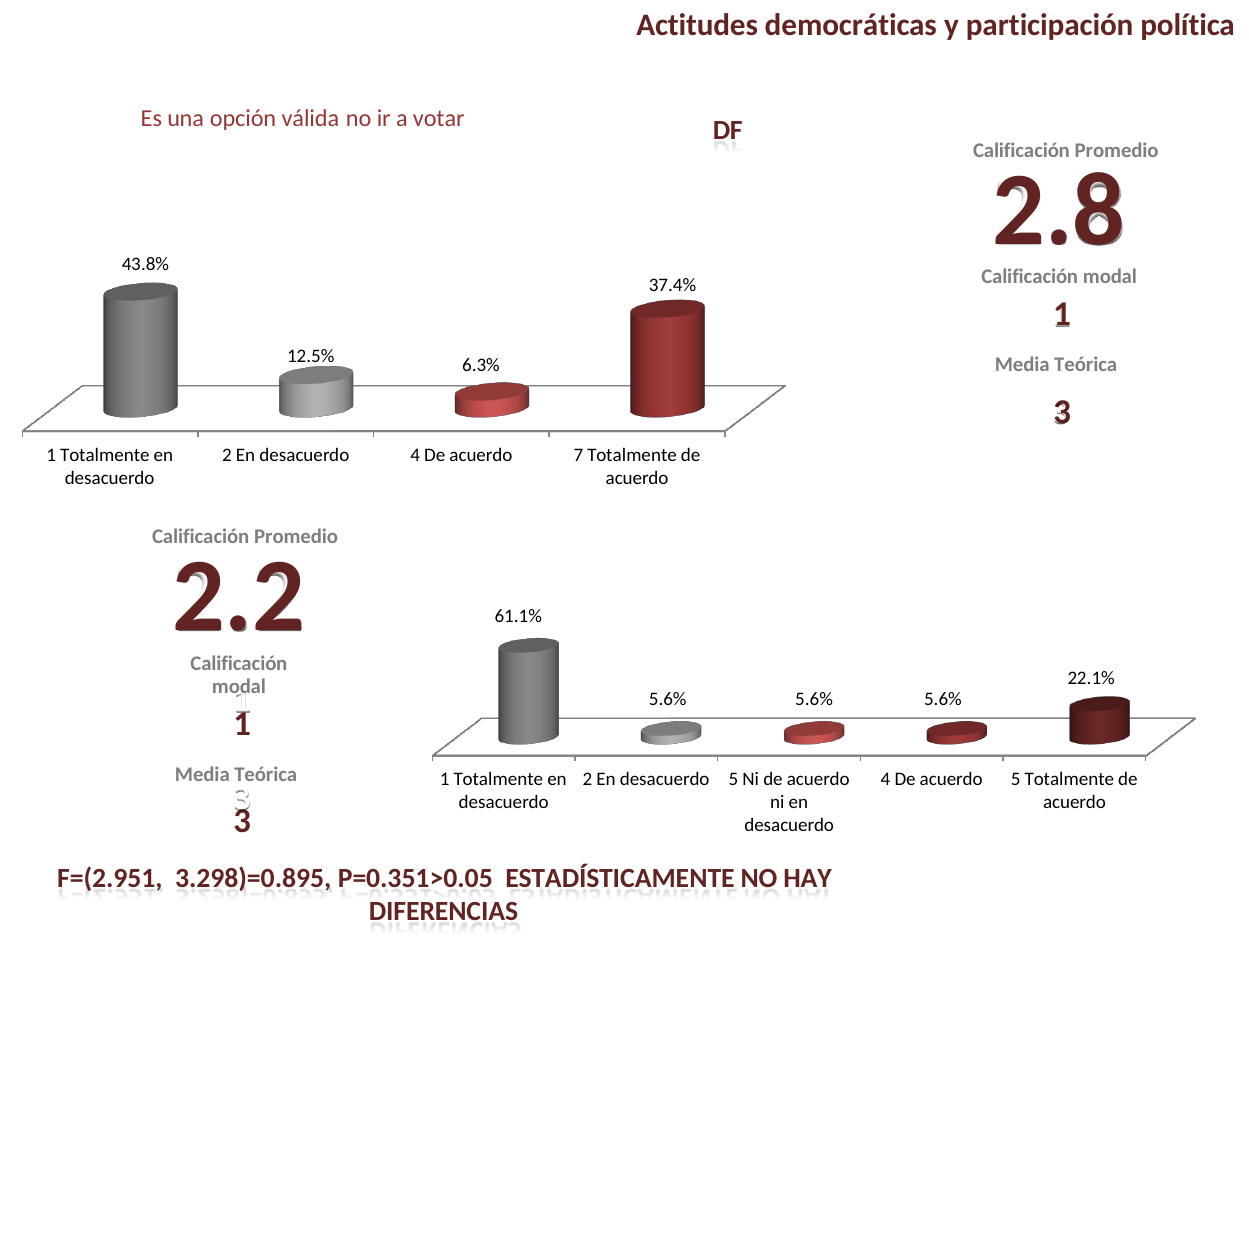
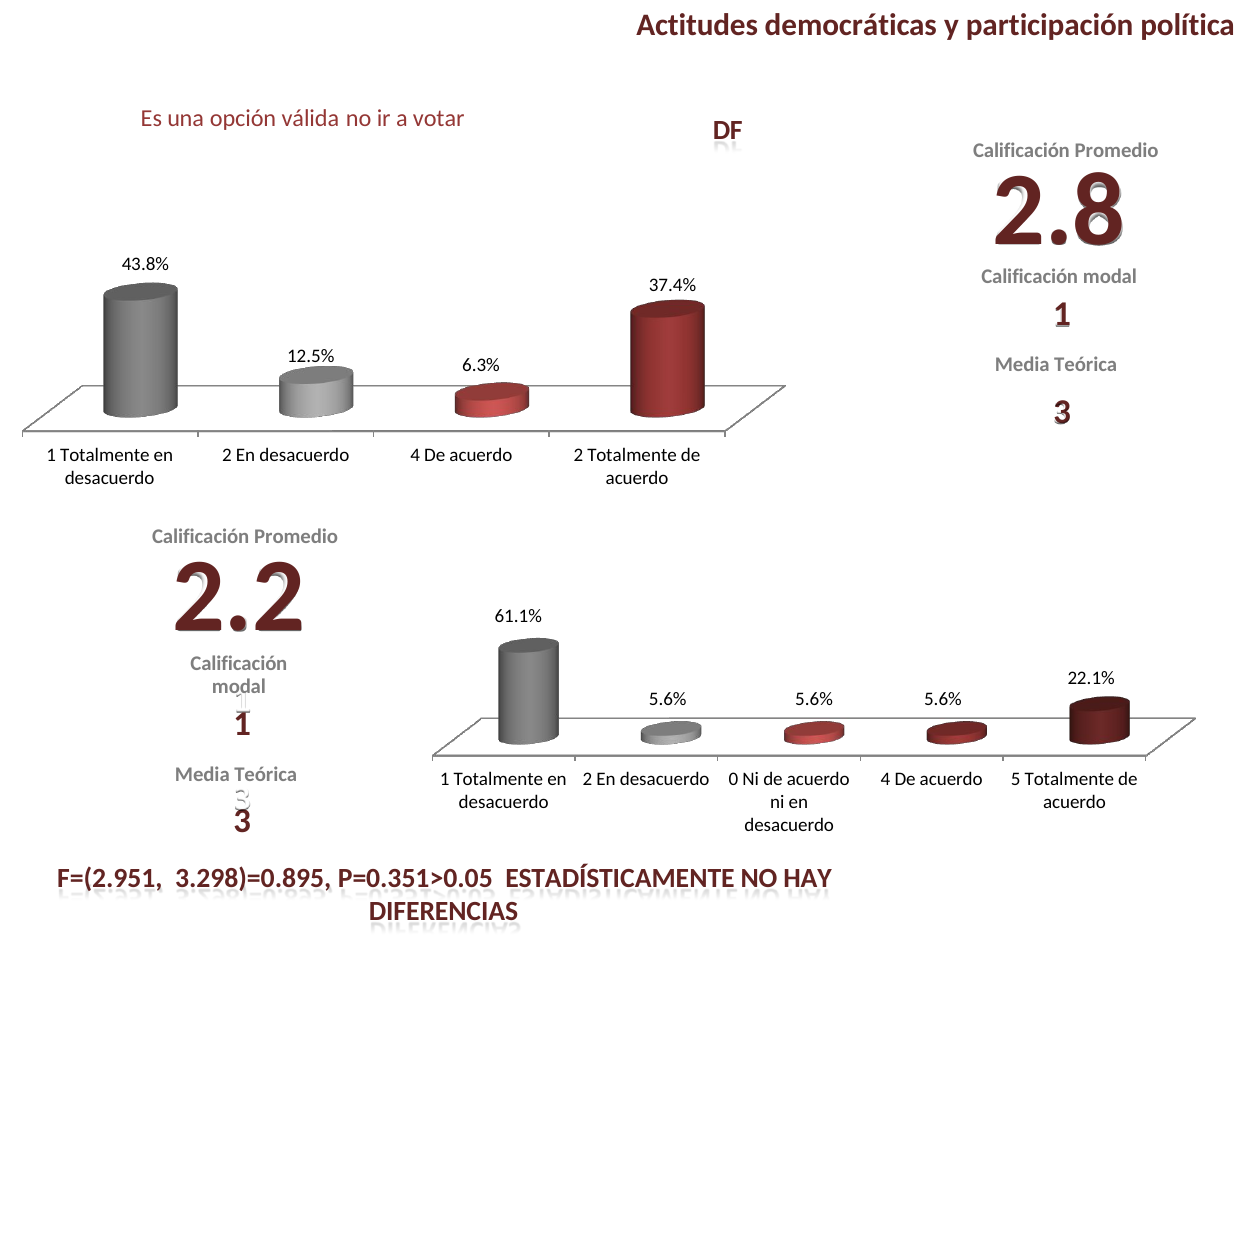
acuerdo 7: 7 -> 2
desacuerdo 5: 5 -> 0
